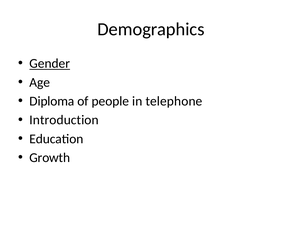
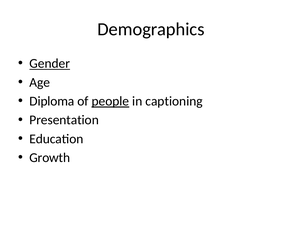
people underline: none -> present
telephone: telephone -> captioning
Introduction: Introduction -> Presentation
